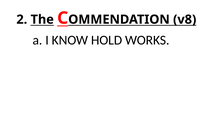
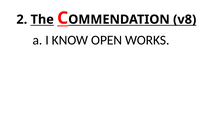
HOLD: HOLD -> OPEN
